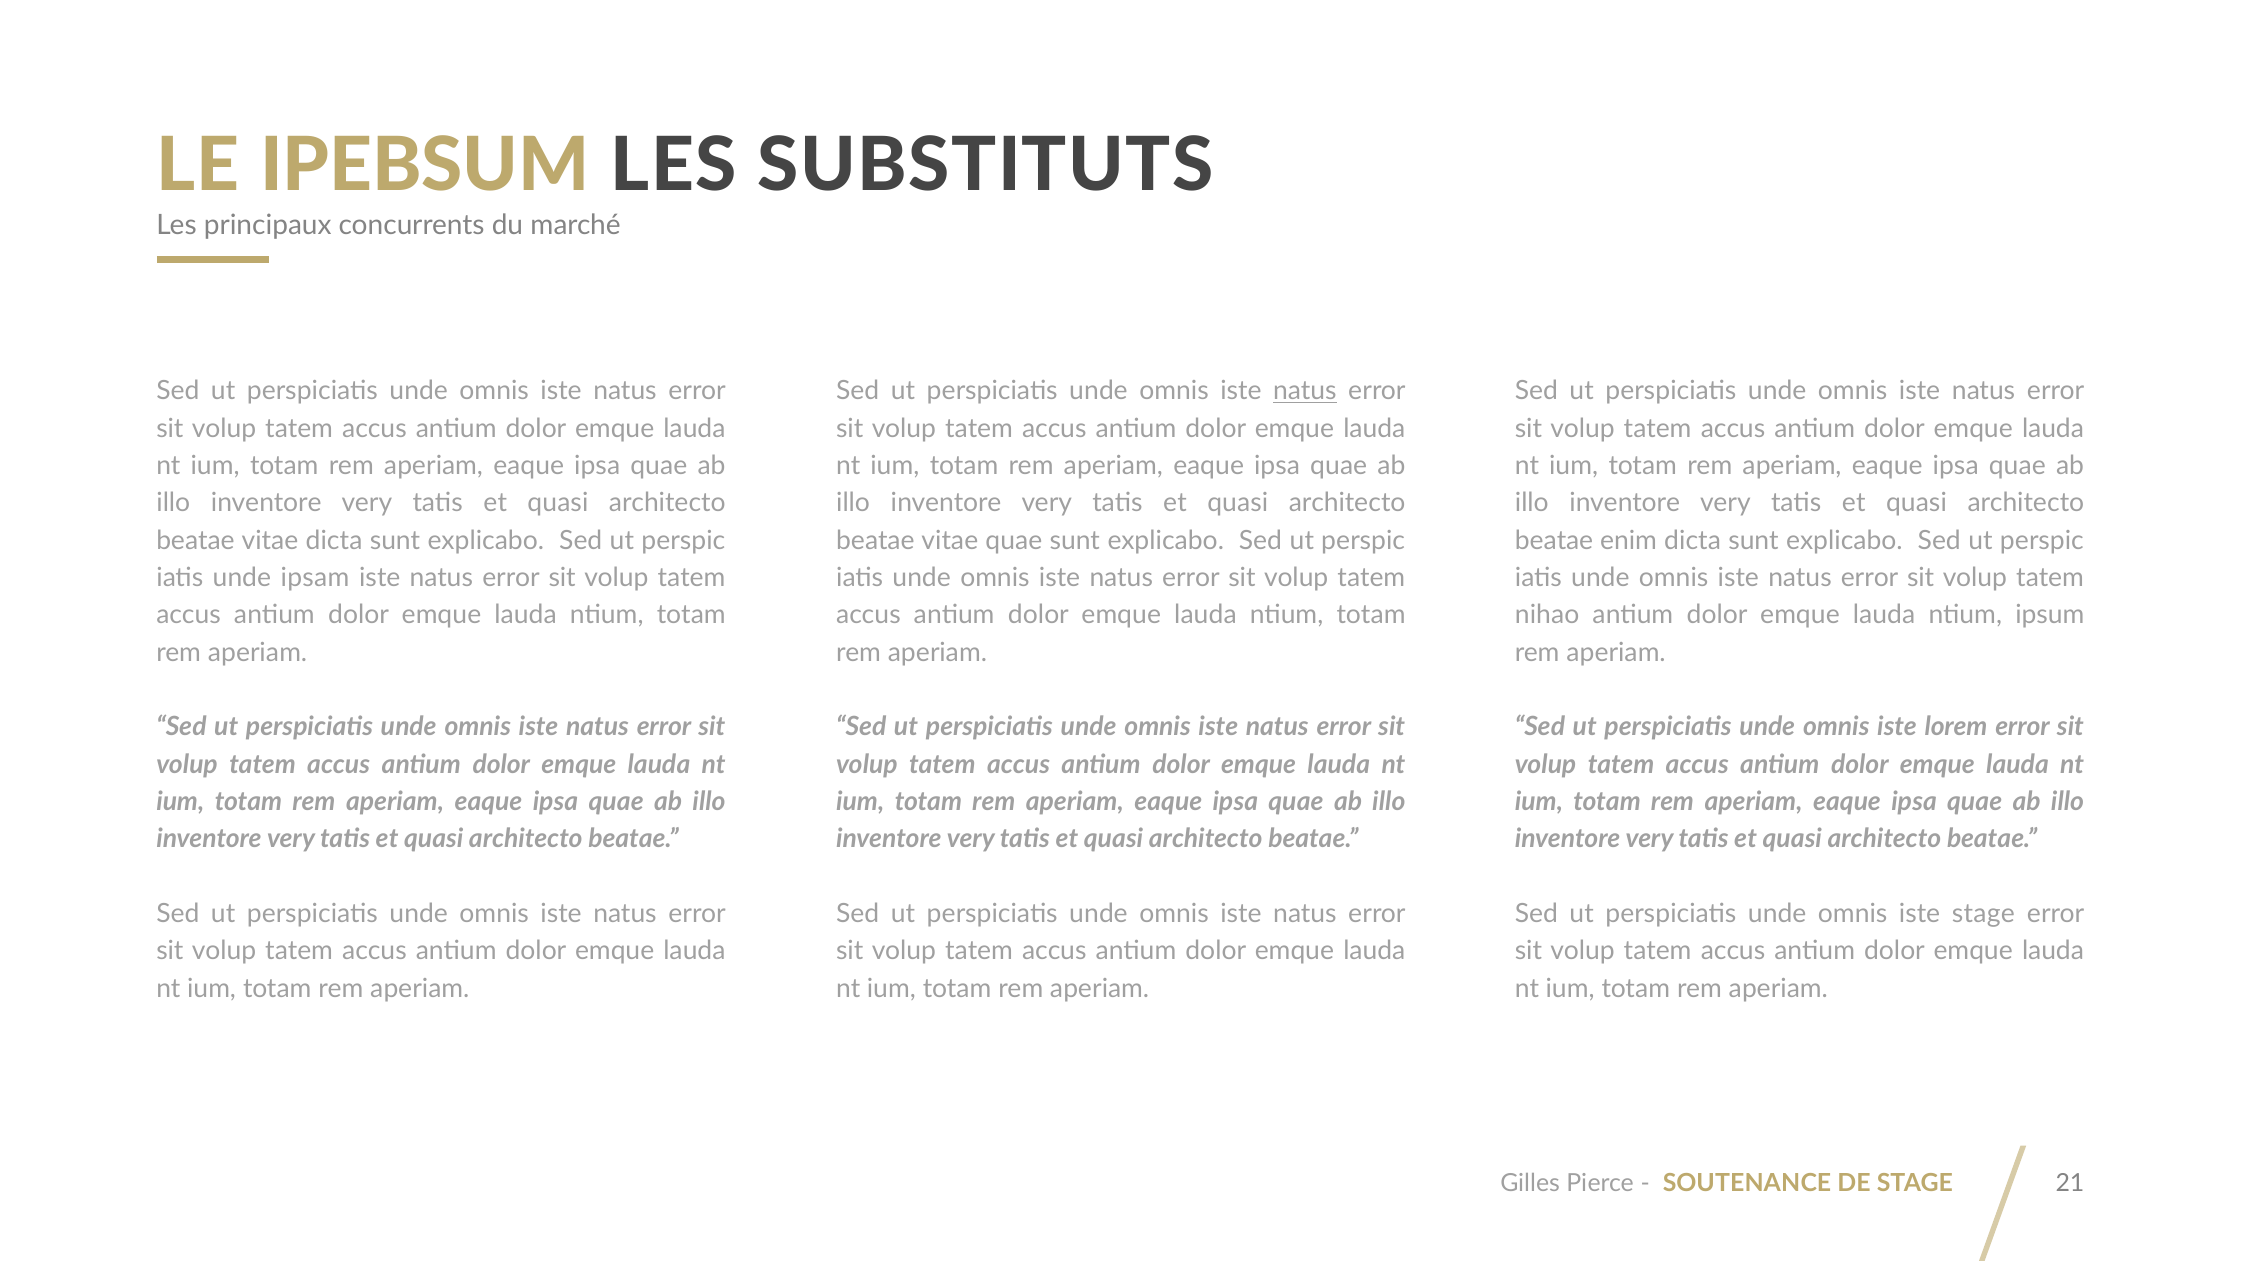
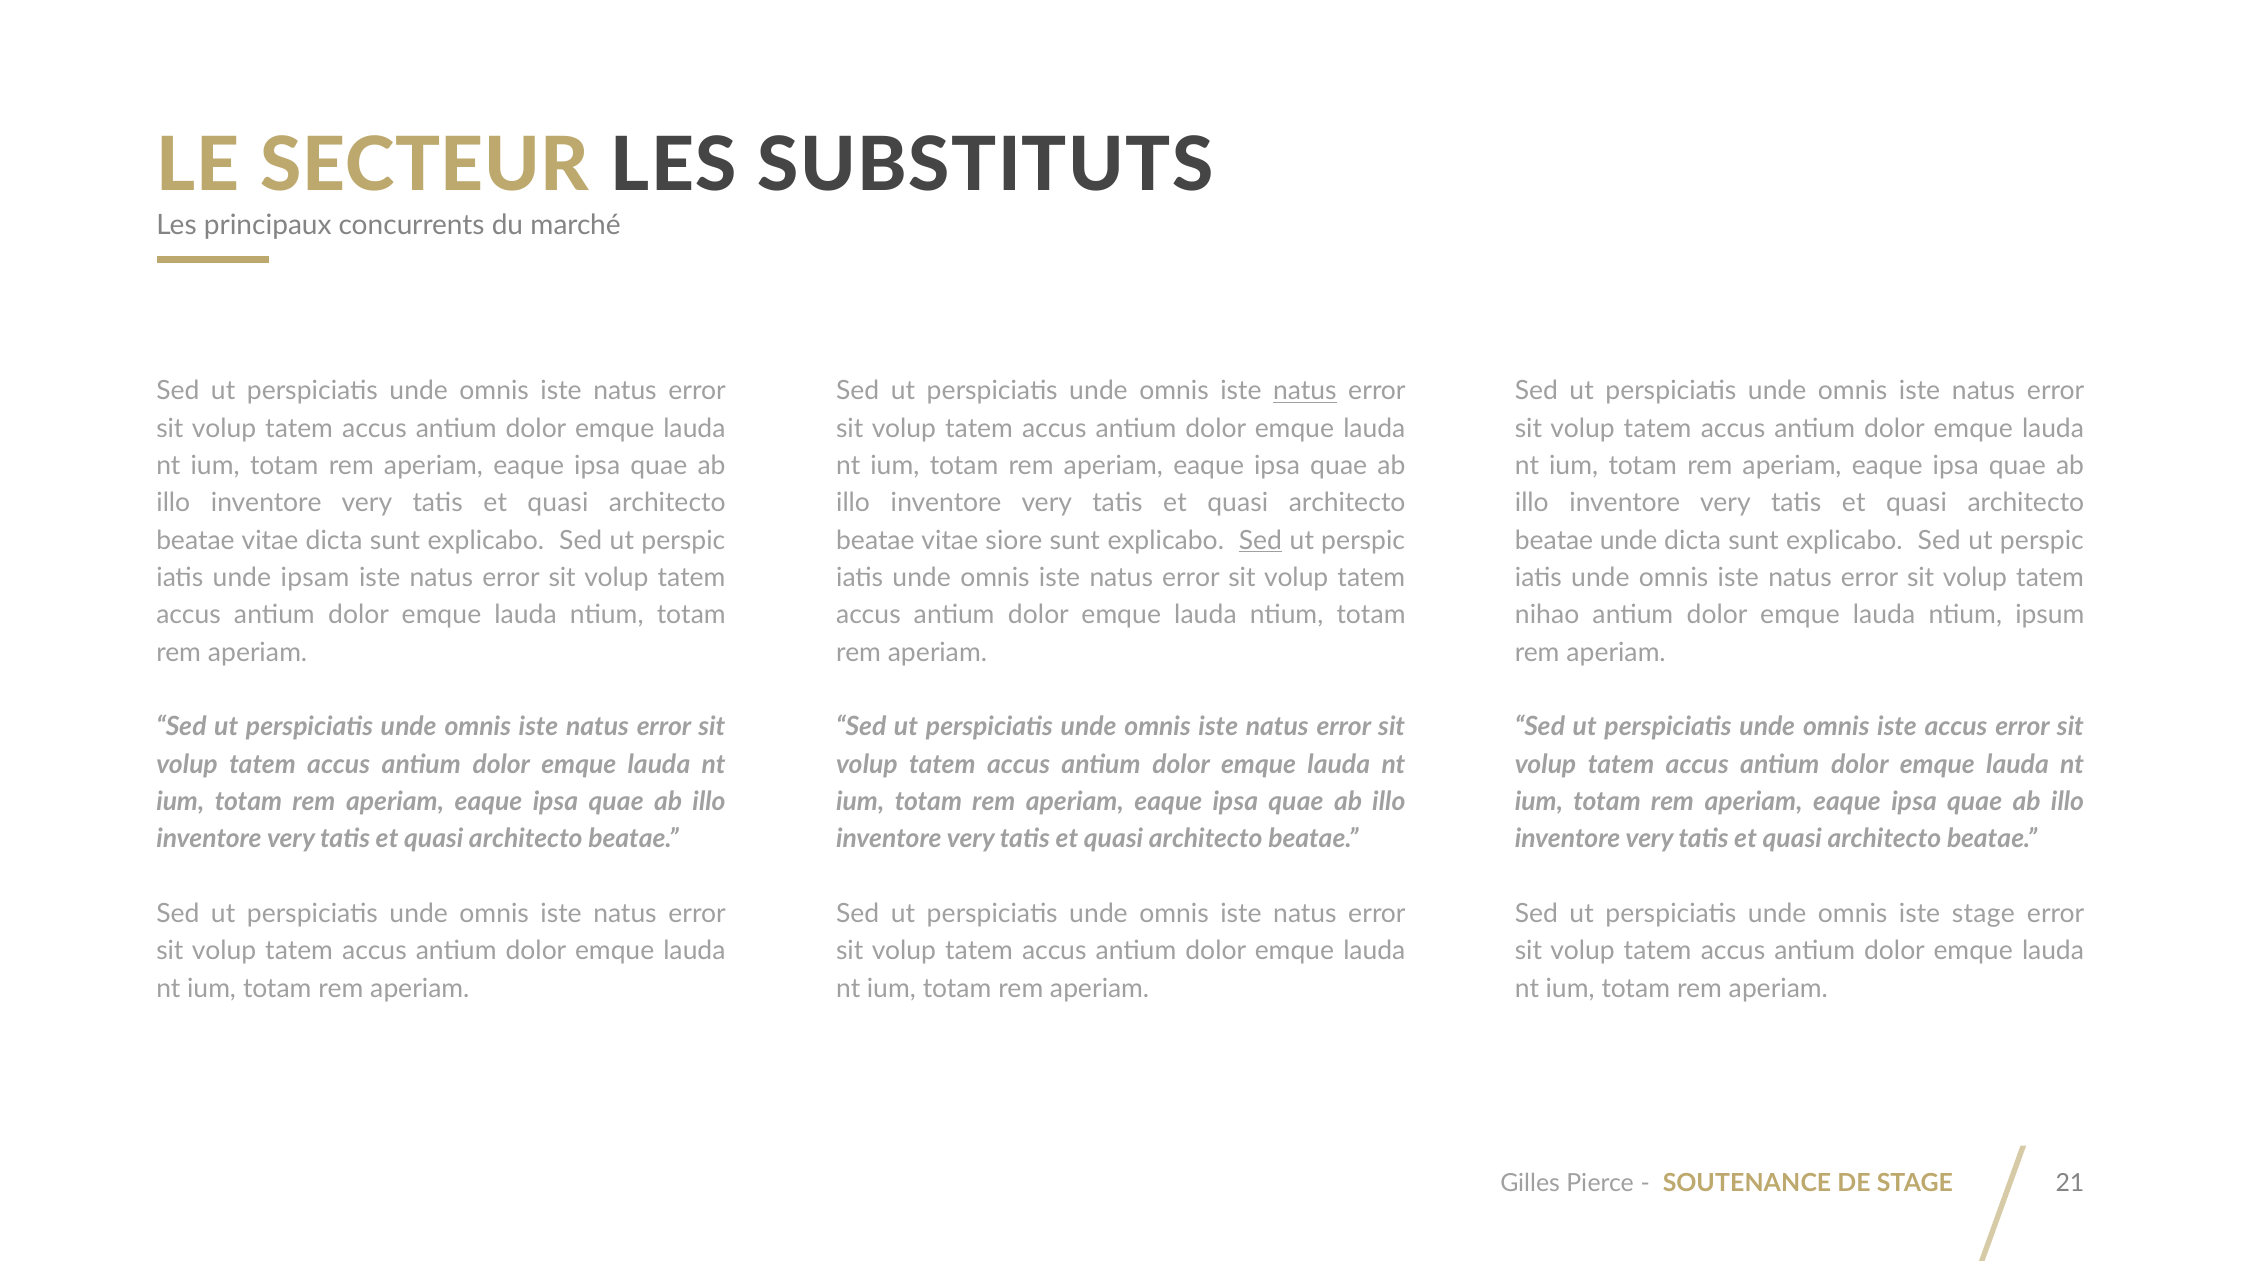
IPEBSUM: IPEBSUM -> SECTEUR
vitae quae: quae -> siore
Sed at (1260, 540) underline: none -> present
beatae enim: enim -> unde
iste lorem: lorem -> accus
